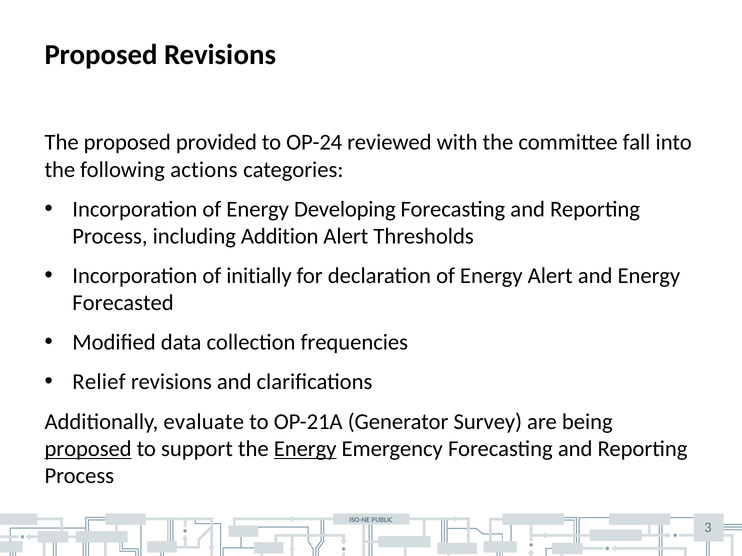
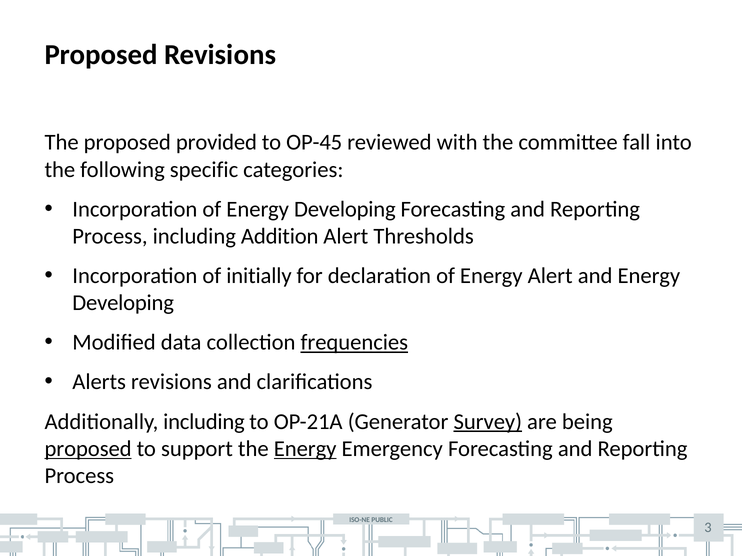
OP-24: OP-24 -> OP-45
actions: actions -> specific
Forecasted at (123, 303): Forecasted -> Developing
frequencies underline: none -> present
Relief: Relief -> Alerts
Additionally evaluate: evaluate -> including
Survey underline: none -> present
